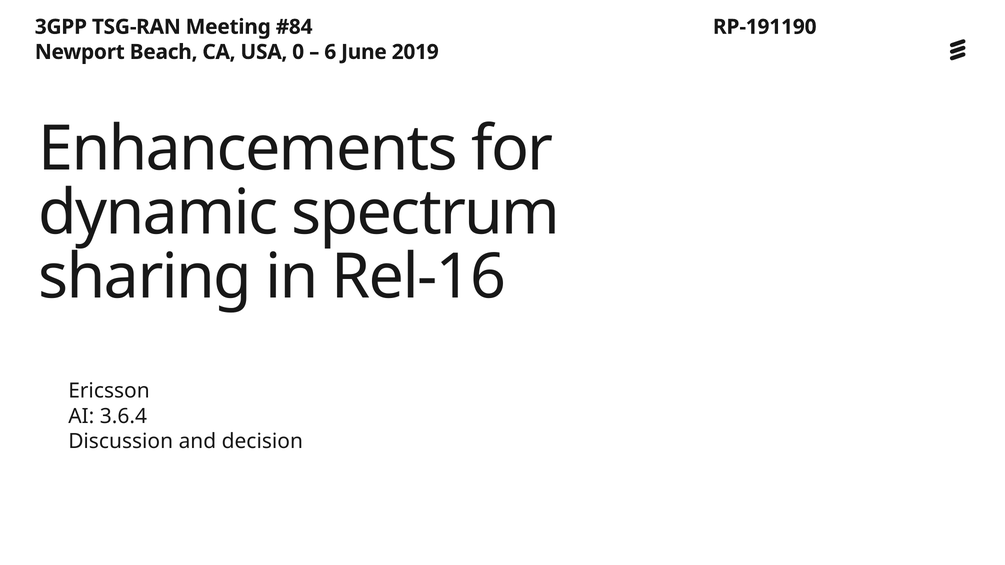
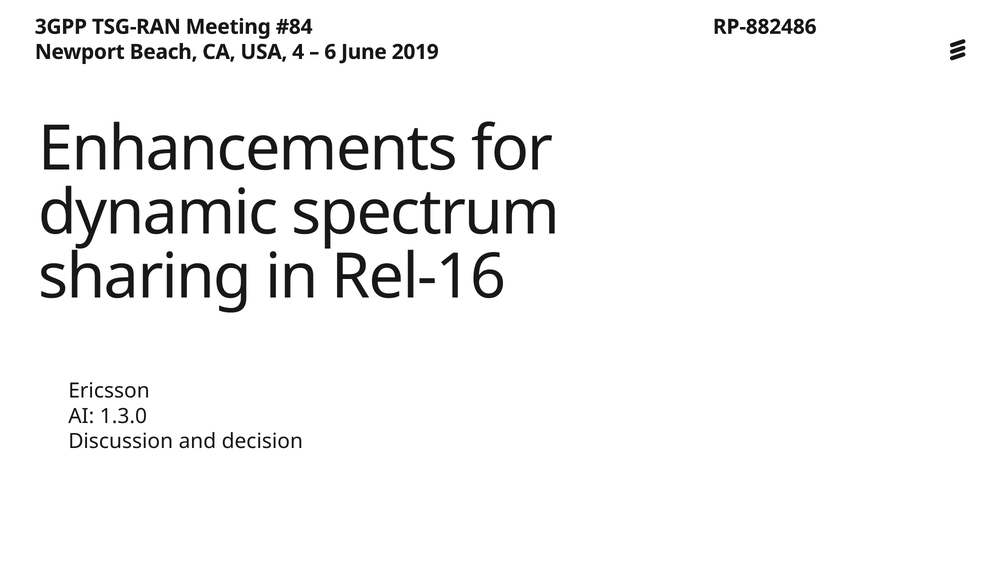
RP-191190: RP-191190 -> RP-882486
0: 0 -> 4
3.6.4: 3.6.4 -> 1.3.0
